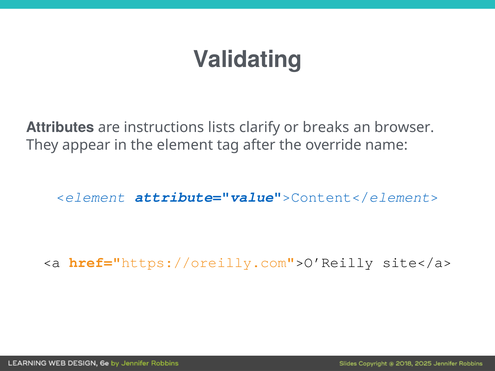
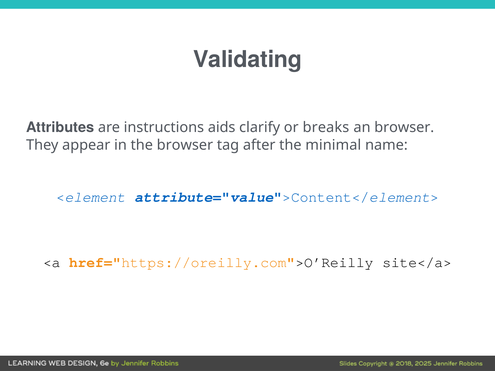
lists: lists -> aids
the element: element -> browser
override: override -> minimal
